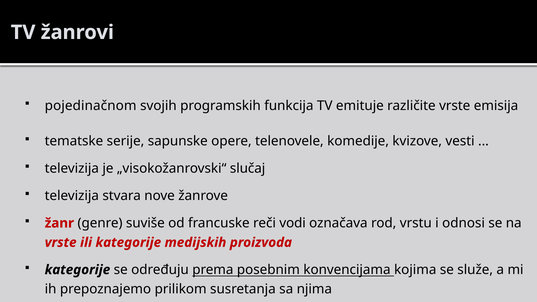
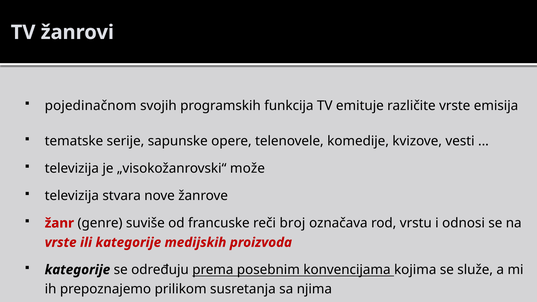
slučaj: slučaj -> može
vodi: vodi -> broj
